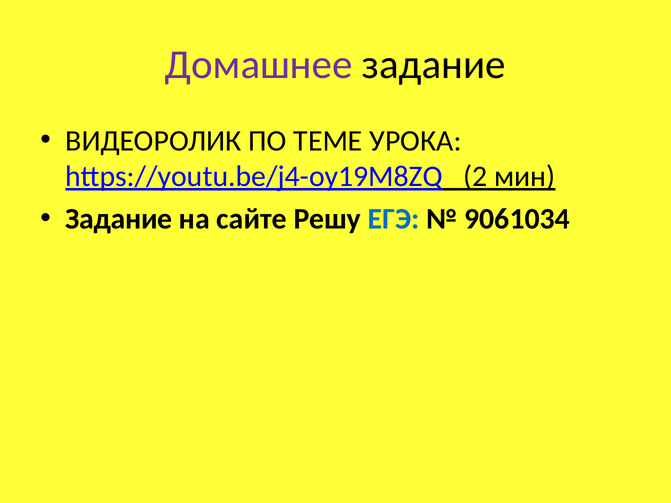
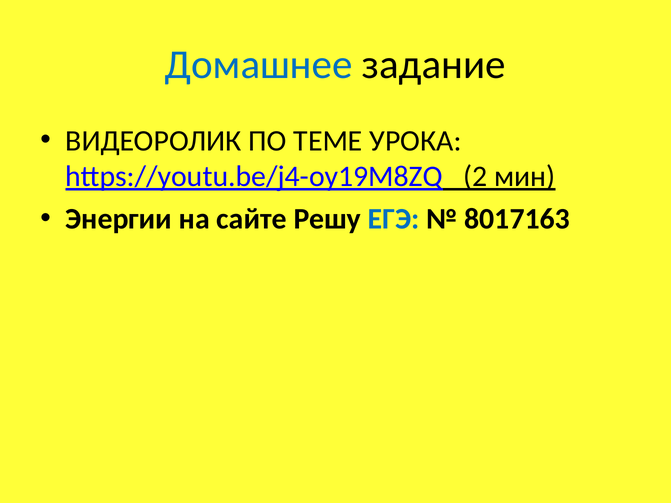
Домашнее colour: purple -> blue
Задание at (119, 219): Задание -> Энергии
9061034: 9061034 -> 8017163
